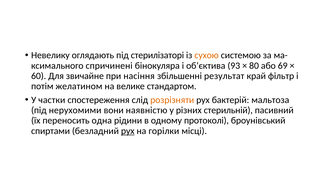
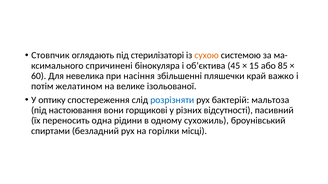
Невелику: Невелику -> Стовпчик
93: 93 -> 45
80: 80 -> 15
69: 69 -> 85
звичайне: звичайне -> невелика
результат: результат -> пляшечки
фільтр: фільтр -> важко
стандартом: стандартом -> ізольованої
частки: частки -> оптику
розрізняти colour: orange -> blue
нерухомими: нерухомими -> настоювання
наявністю: наявністю -> горщикові
стерильній: стерильній -> відсутності
протоколі: протоколі -> сухожиль
рух at (128, 131) underline: present -> none
